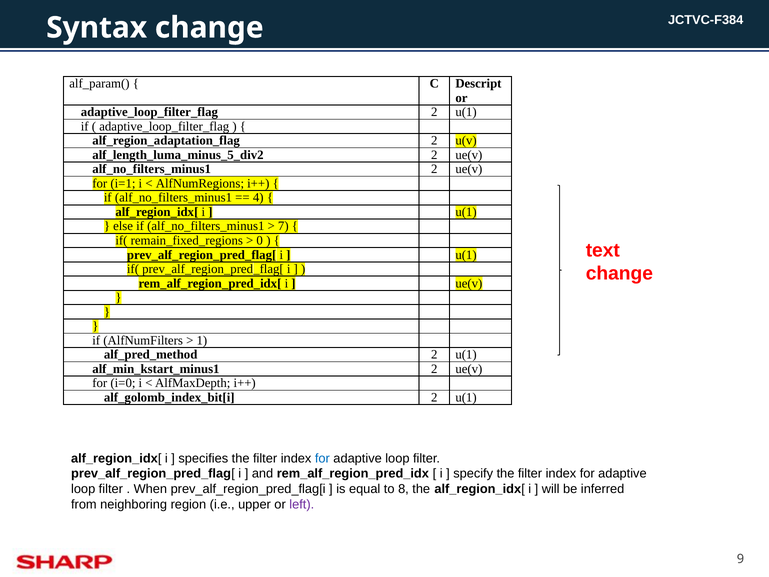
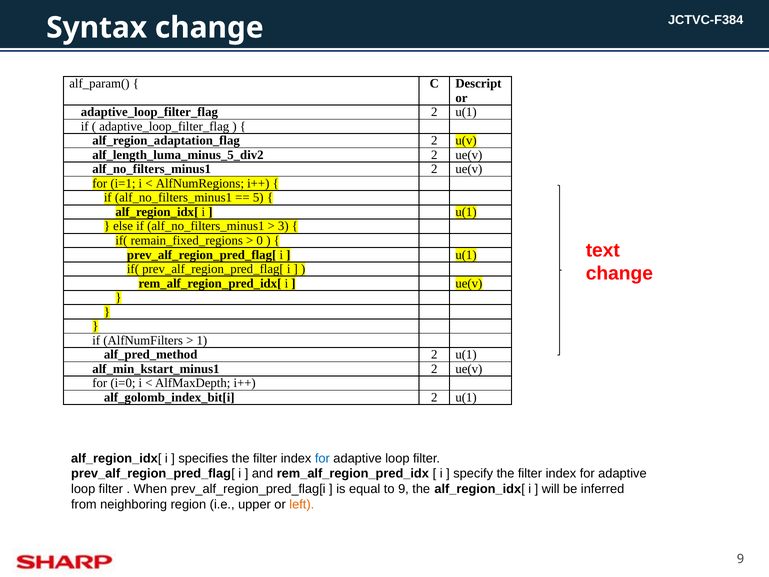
4: 4 -> 5
7: 7 -> 3
to 8: 8 -> 9
left colour: purple -> orange
